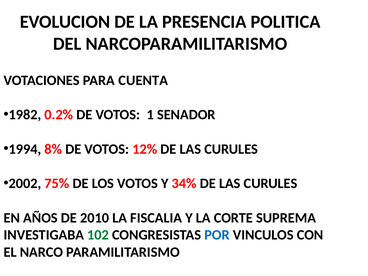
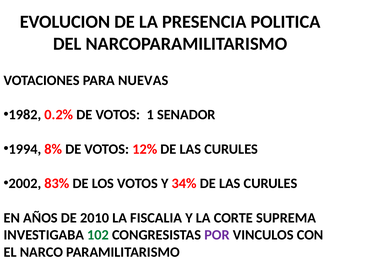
CUENTA: CUENTA -> NUEVAS
75%: 75% -> 83%
POR colour: blue -> purple
